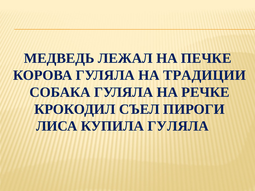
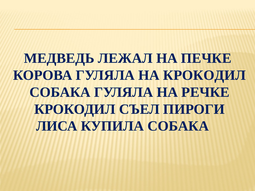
НА ТРАДИЦИИ: ТРАДИЦИИ -> КРОКОДИЛ
КУПИЛА ГУЛЯЛА: ГУЛЯЛА -> СОБАКА
